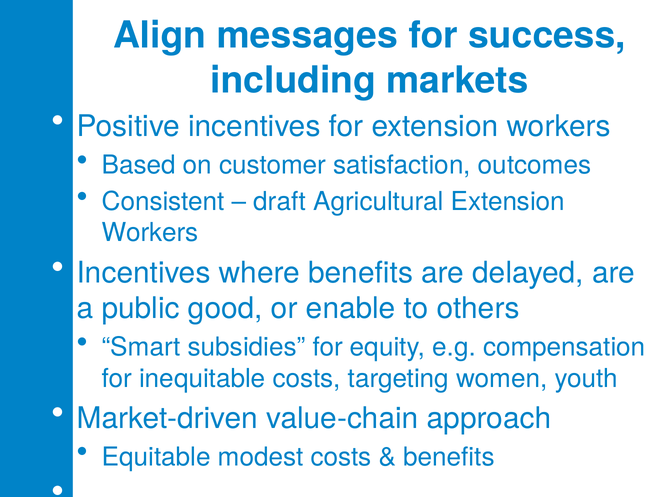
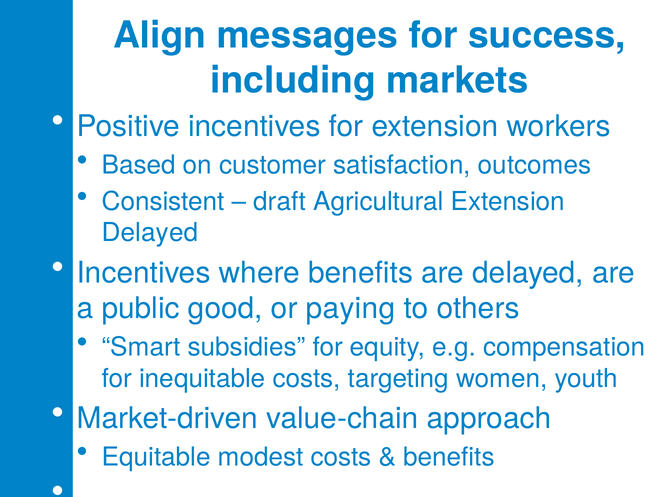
Workers at (150, 233): Workers -> Delayed
enable: enable -> paying
